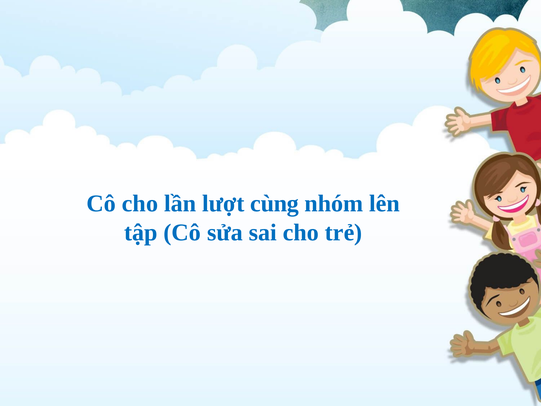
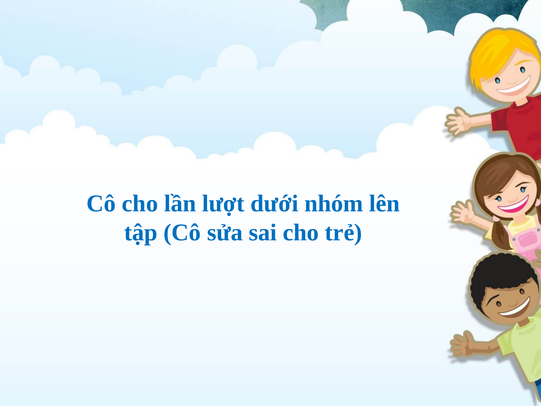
cùng: cùng -> dưới
